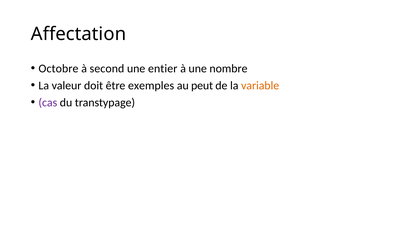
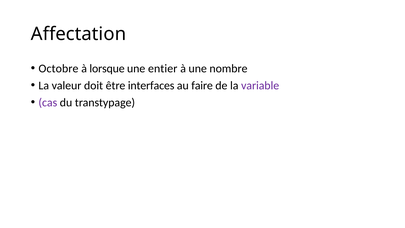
second: second -> lorsque
exemples: exemples -> interfaces
peut: peut -> faire
variable colour: orange -> purple
